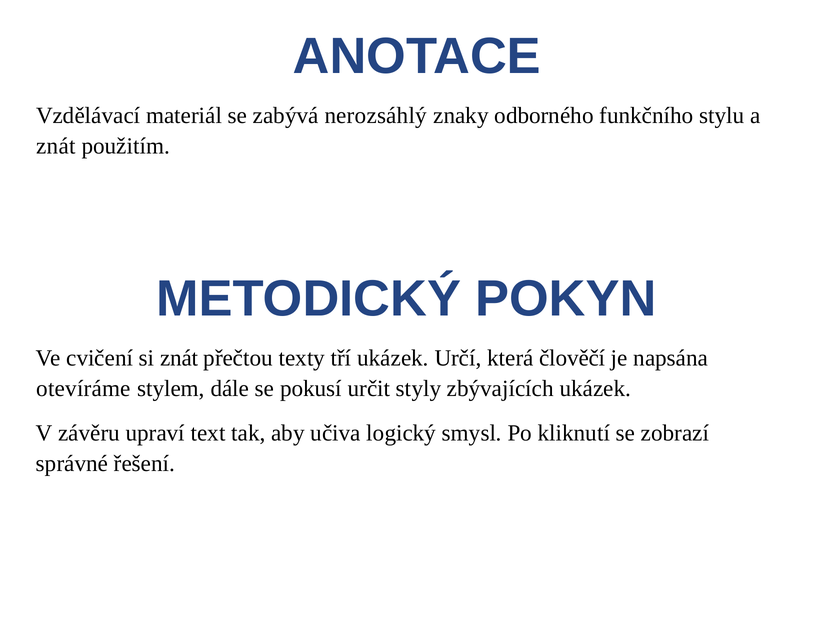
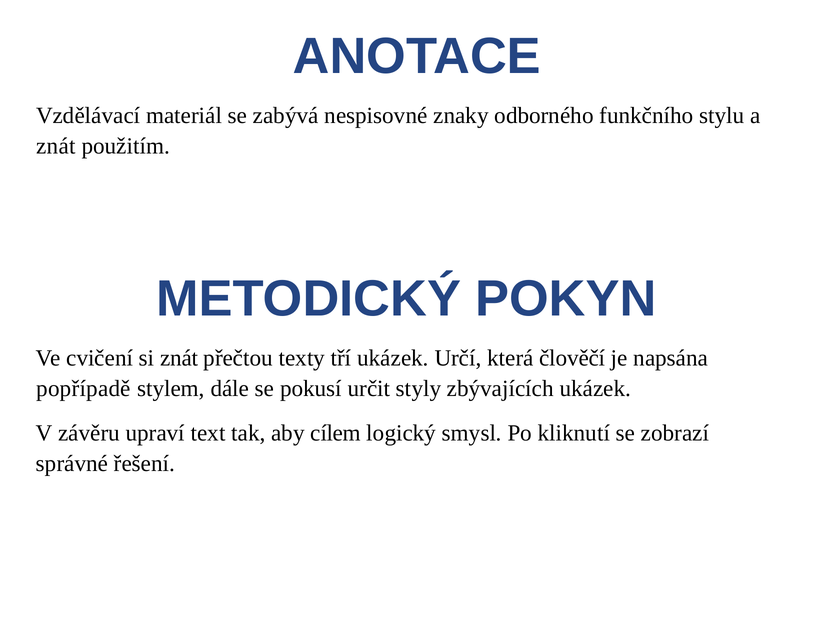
nerozsáhlý: nerozsáhlý -> nespisovné
otevíráme: otevíráme -> popřípadě
učiva: učiva -> cílem
